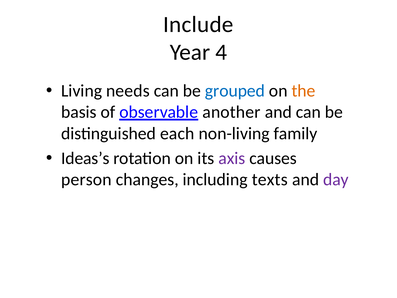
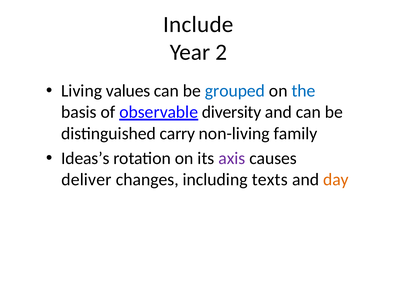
4: 4 -> 2
needs: needs -> values
the colour: orange -> blue
another: another -> diversity
each: each -> carry
person: person -> deliver
day colour: purple -> orange
